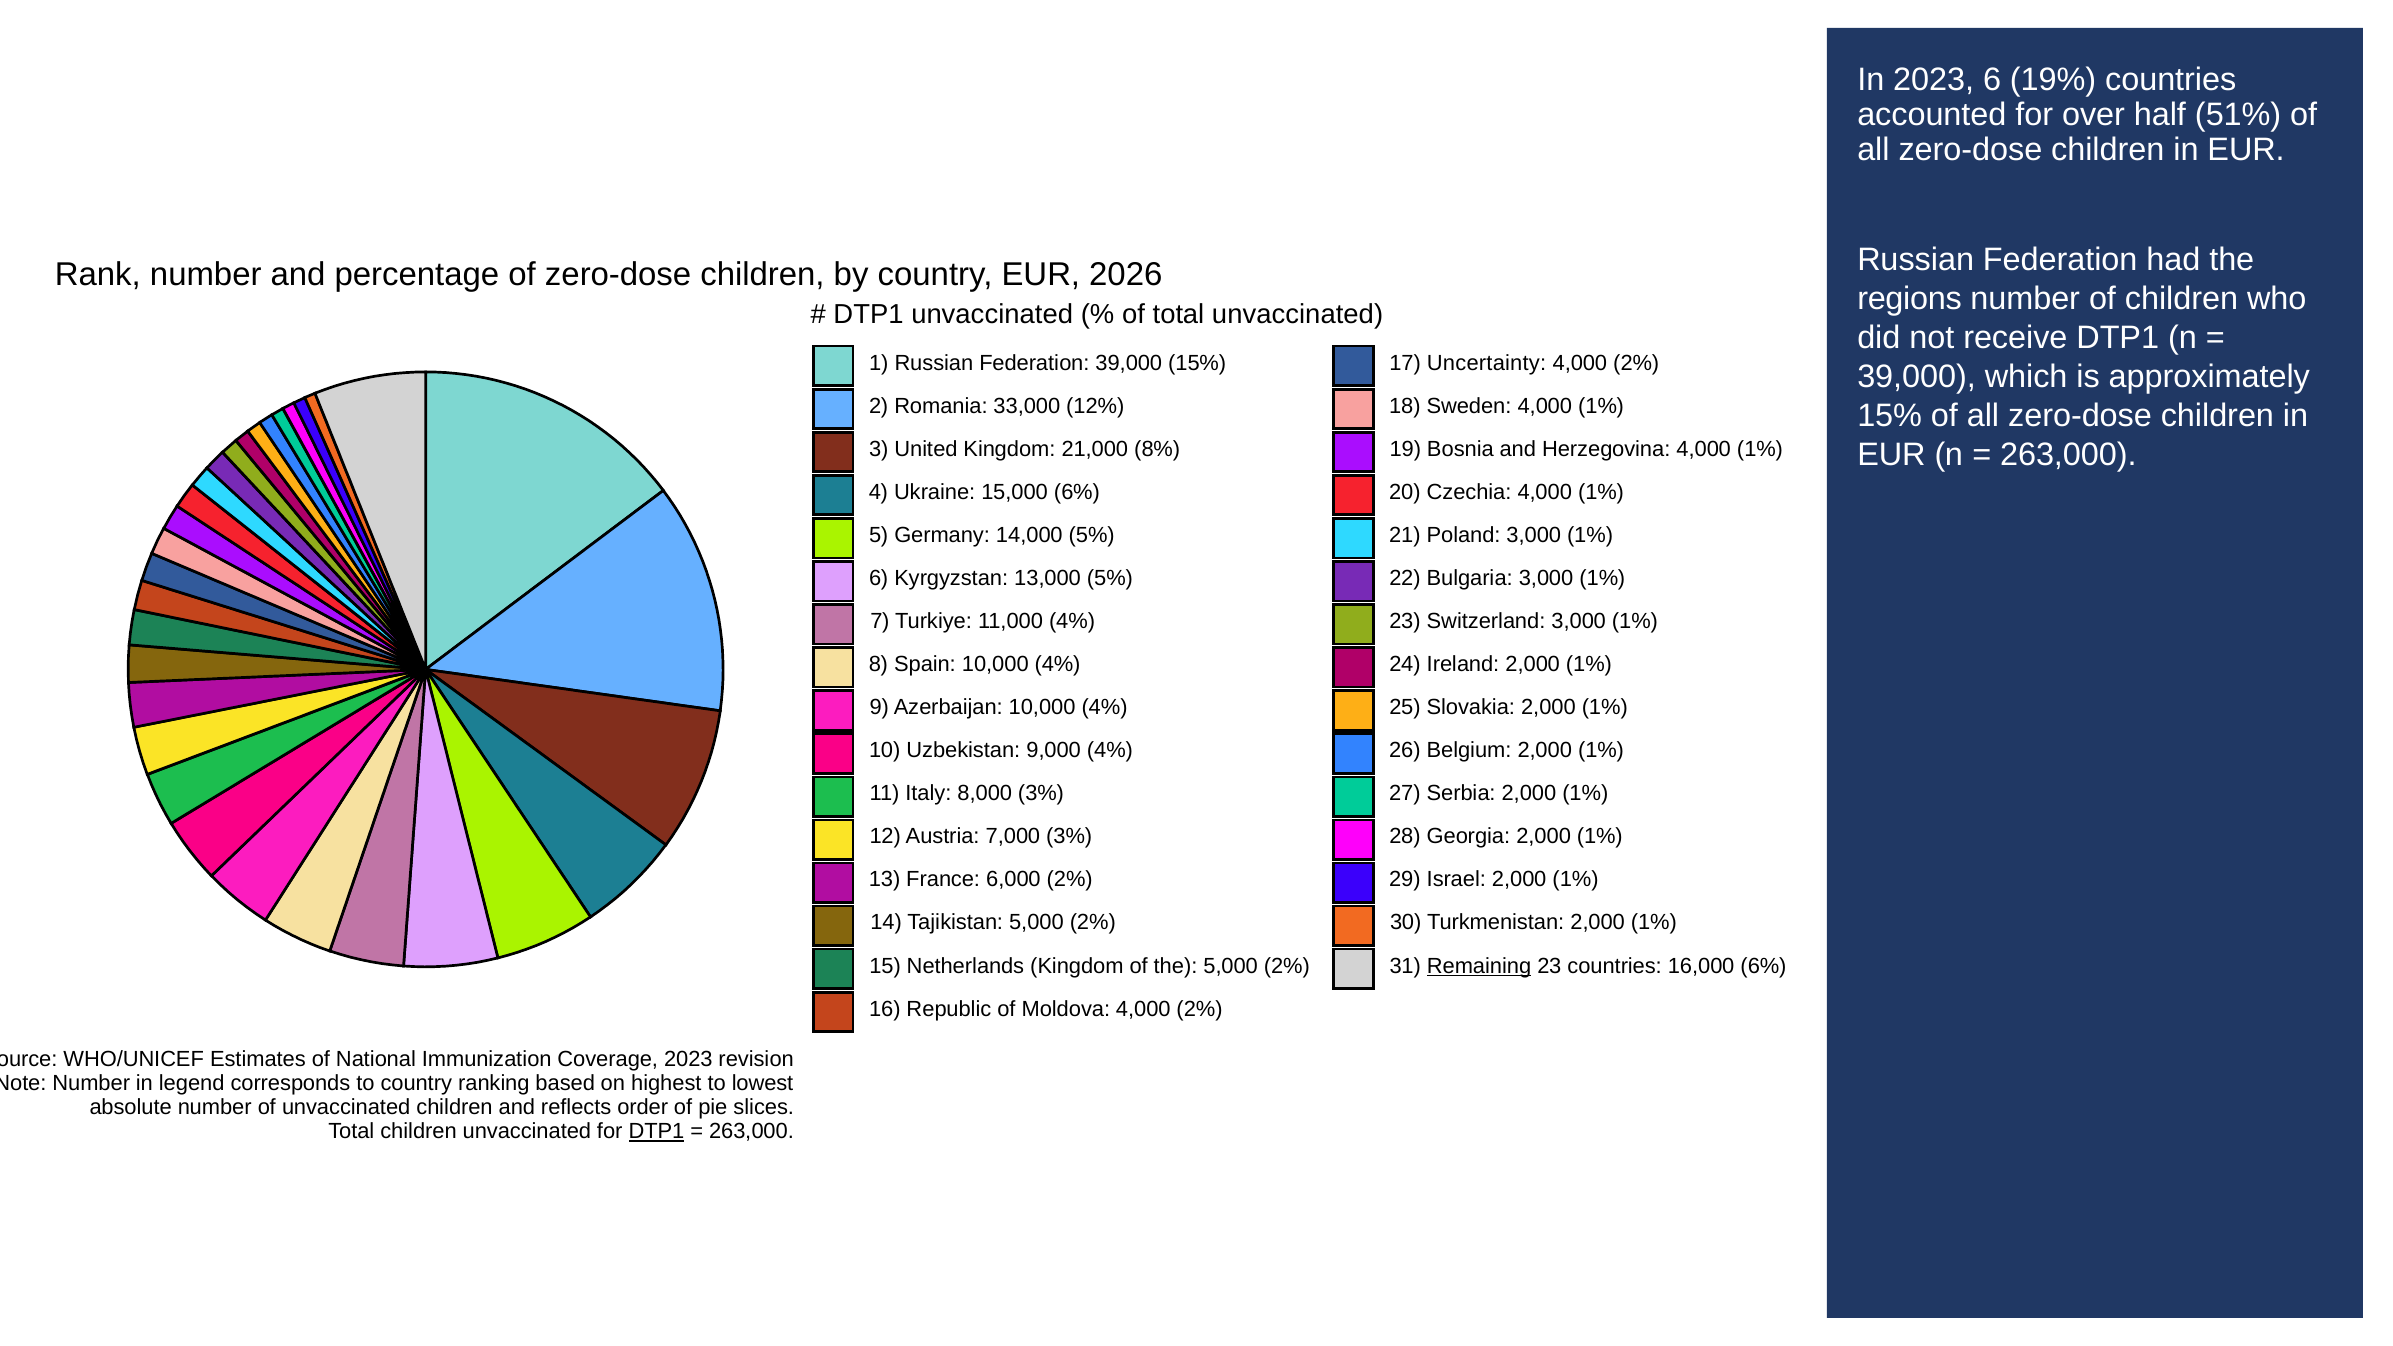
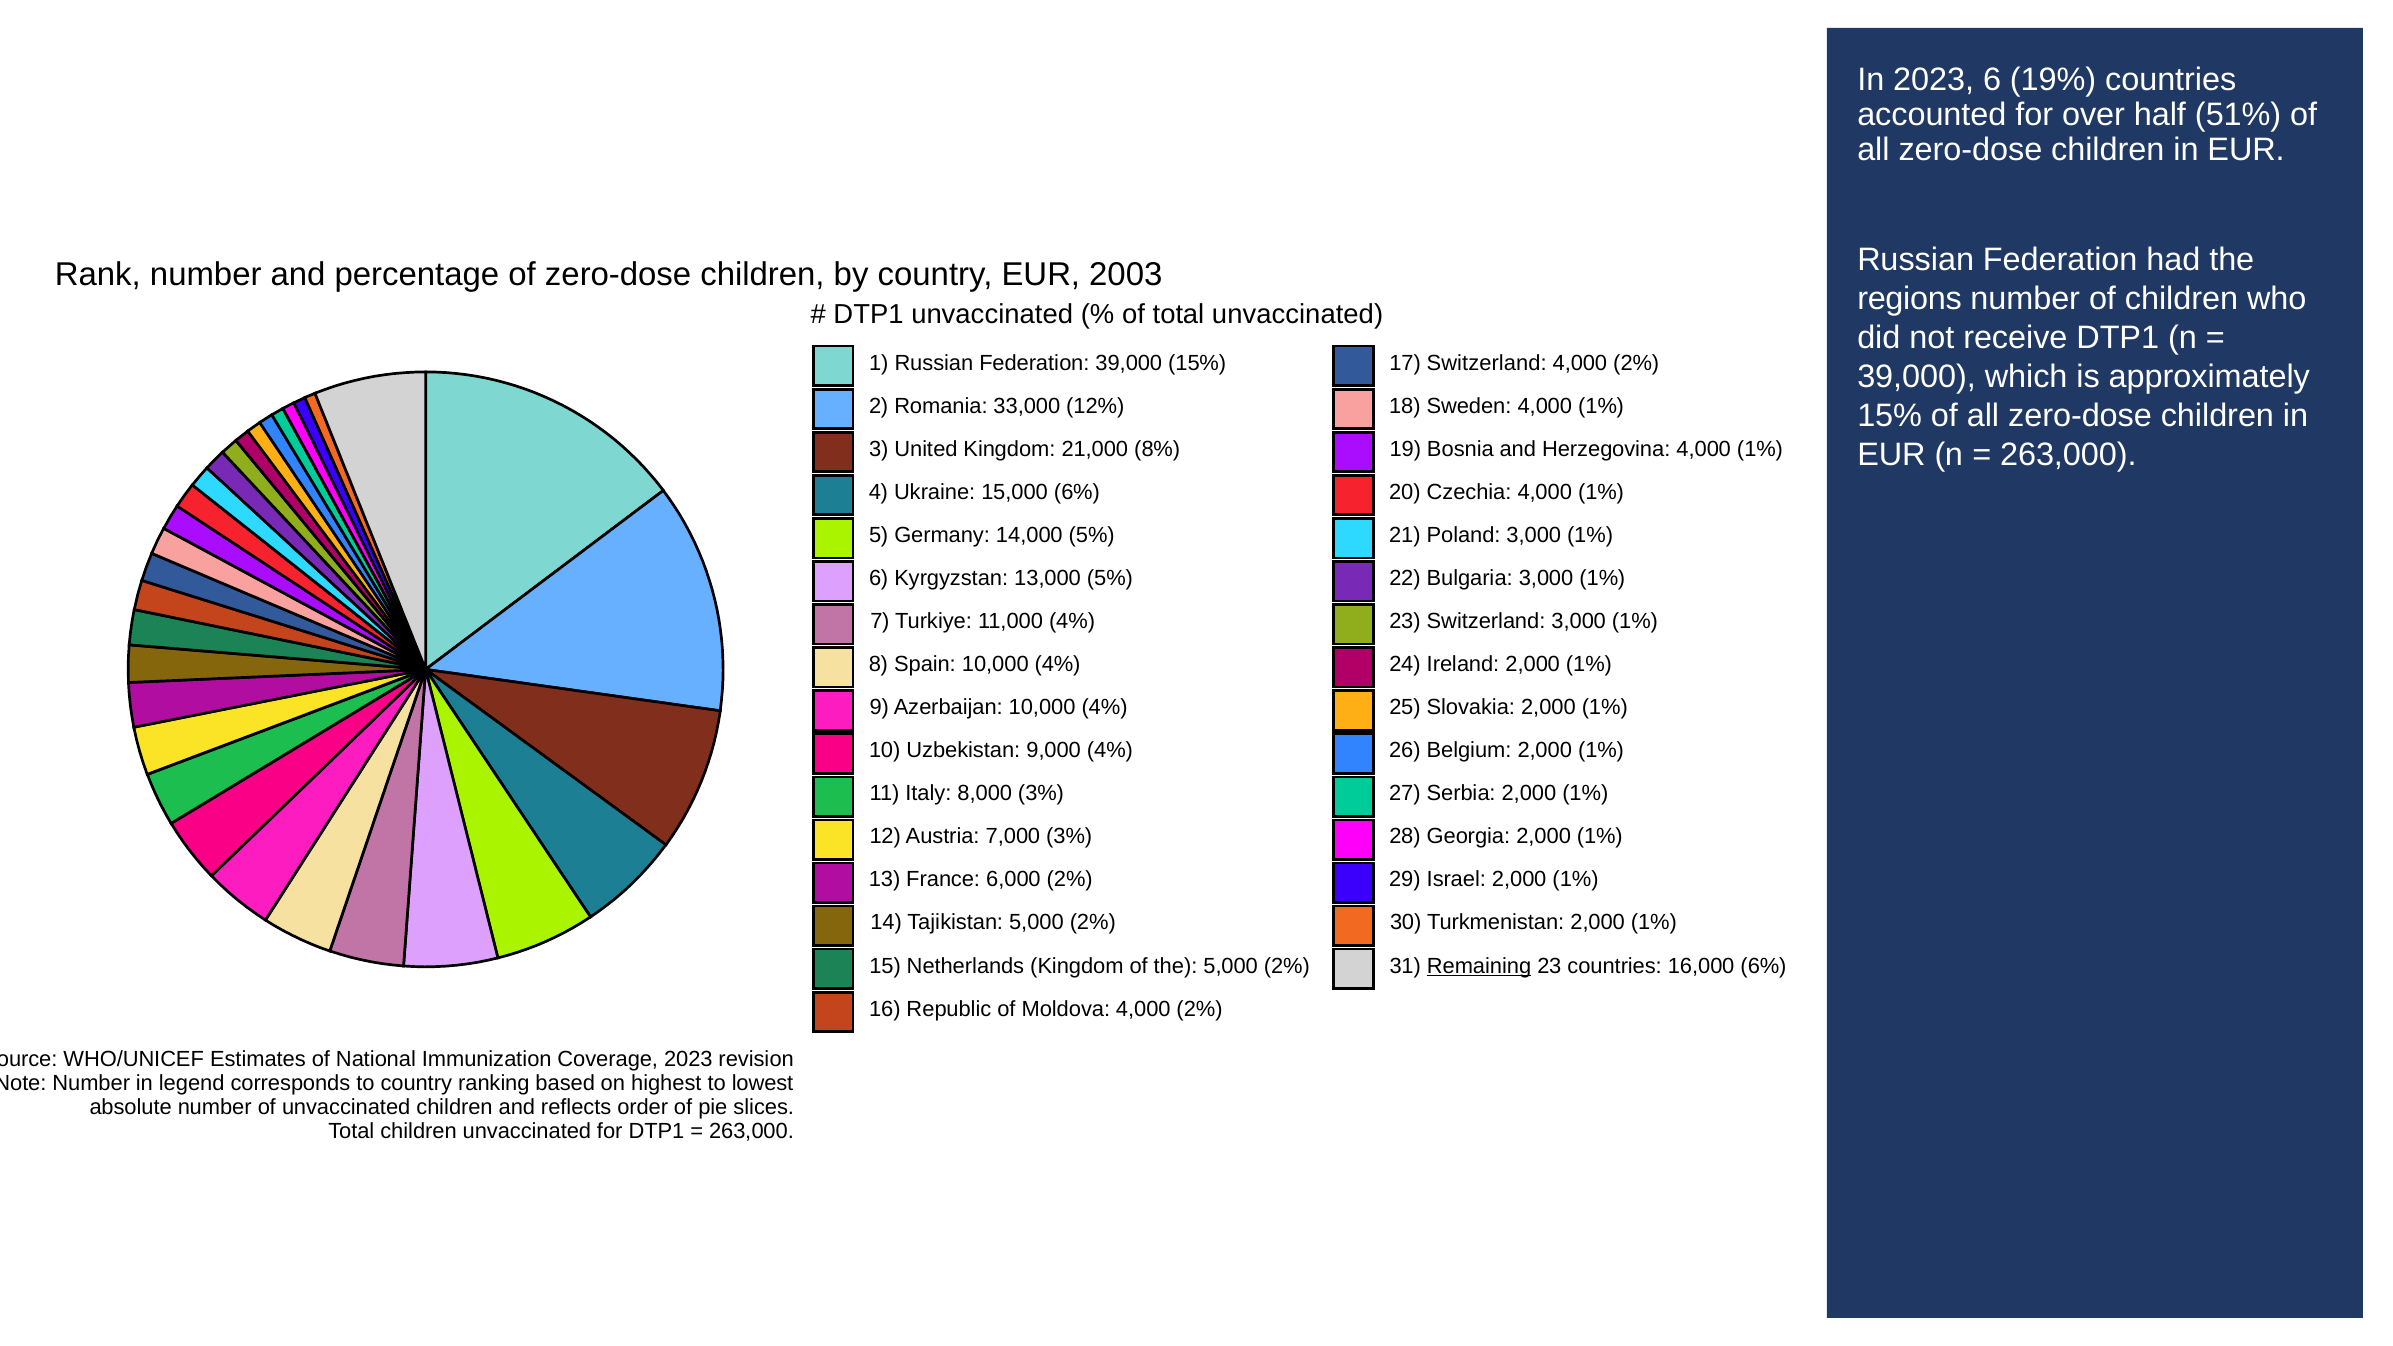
2026: 2026 -> 2003
17 Uncertainty: Uncertainty -> Switzerland
DTP1 at (656, 1132) underline: present -> none
